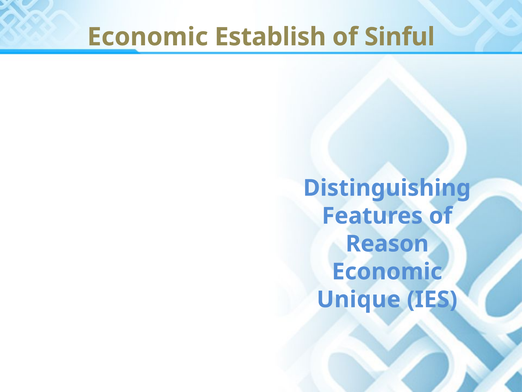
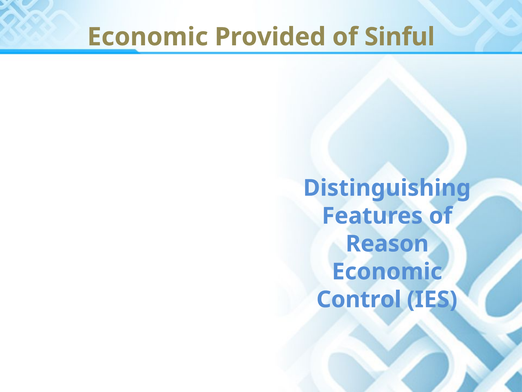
Establish: Establish -> Provided
Unique: Unique -> Control
